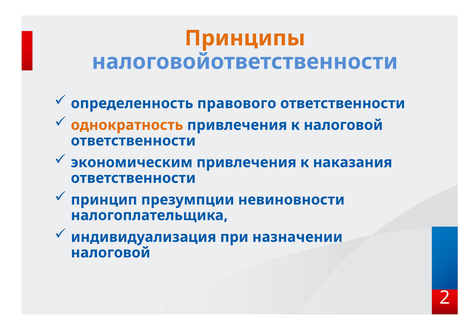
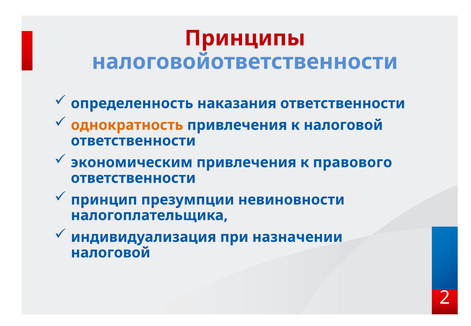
Принципы colour: orange -> red
правового: правового -> наказания
наказания: наказания -> правового
